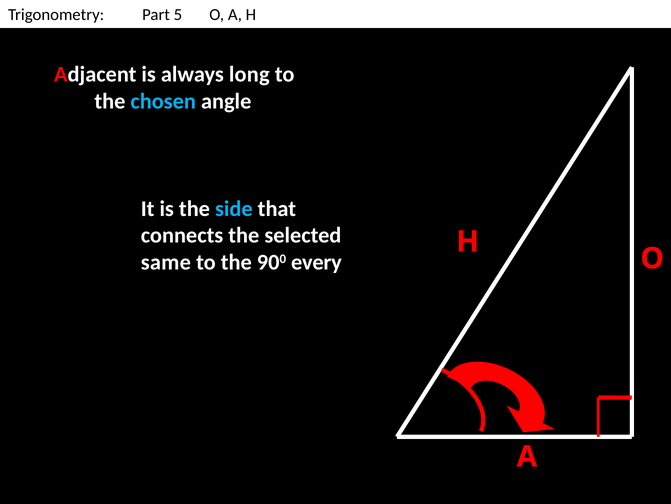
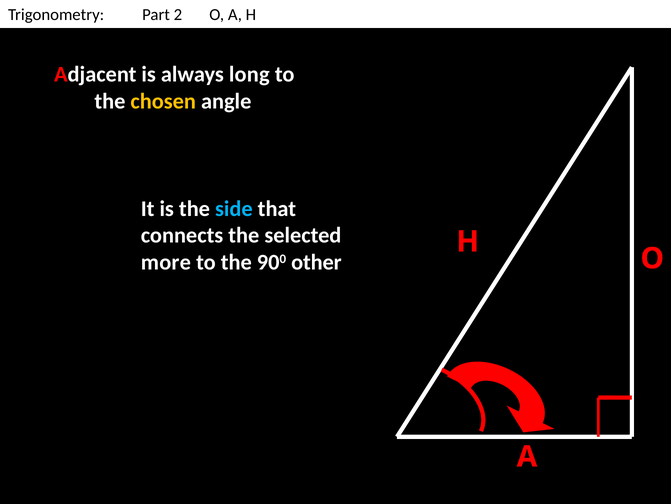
5: 5 -> 2
chosen colour: light blue -> yellow
same: same -> more
every: every -> other
